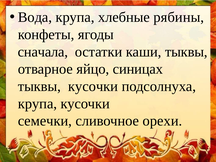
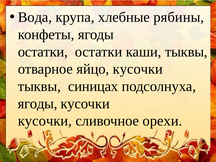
сначала at (43, 52): сначала -> остатки
яйцо синицах: синицах -> кусочки
тыквы кусочки: кусочки -> синицах
крупа at (37, 104): крупа -> ягоды
семечки at (45, 121): семечки -> кусочки
